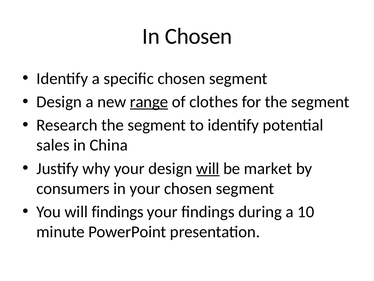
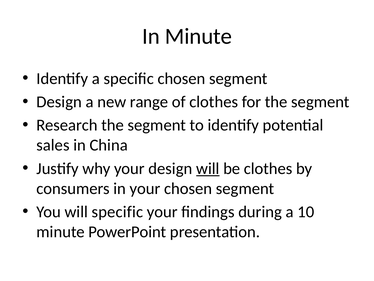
In Chosen: Chosen -> Minute
range underline: present -> none
be market: market -> clothes
will findings: findings -> specific
